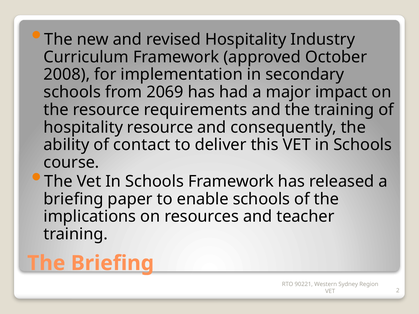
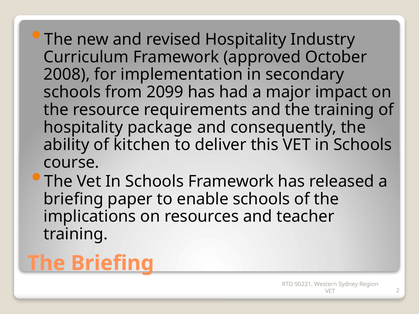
2069: 2069 -> 2099
hospitality resource: resource -> package
contact: contact -> kitchen
